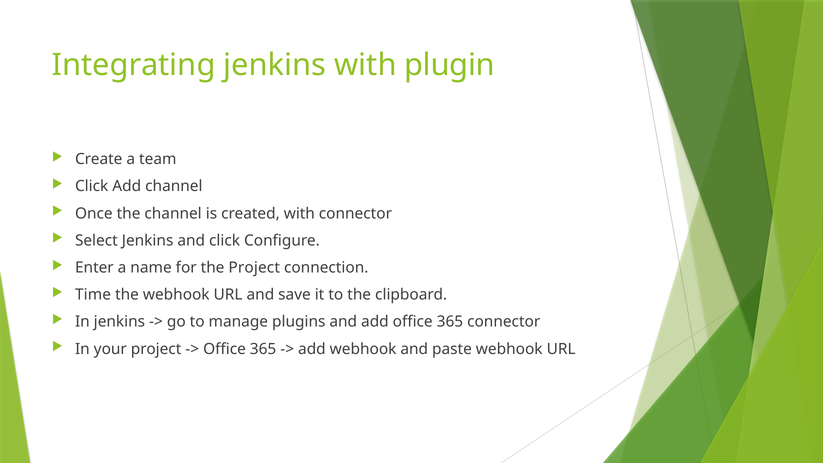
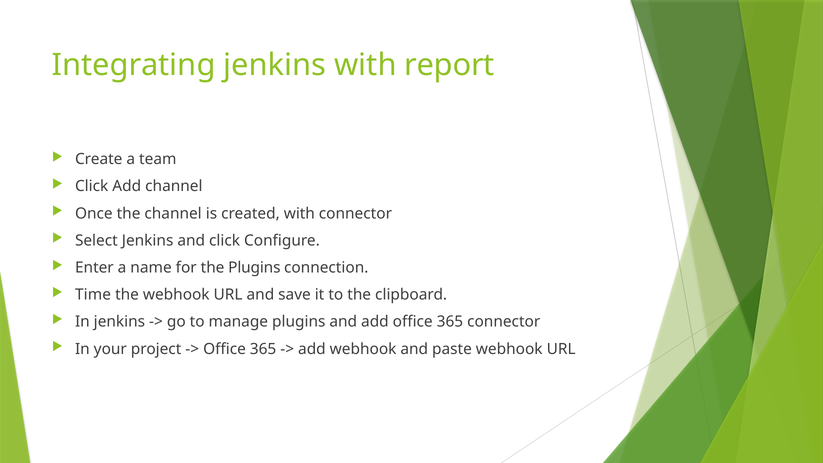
plugin: plugin -> report
the Project: Project -> Plugins
